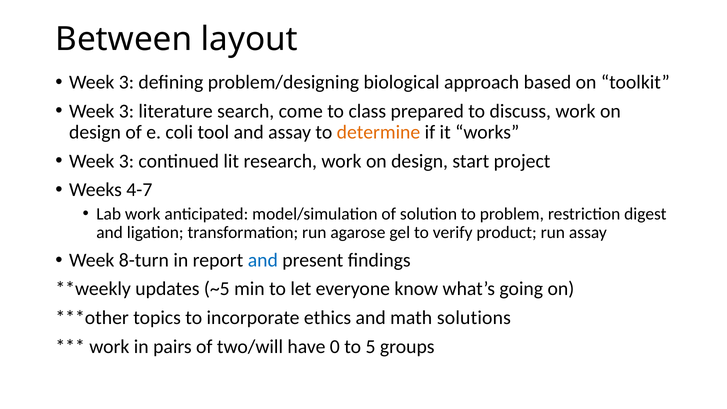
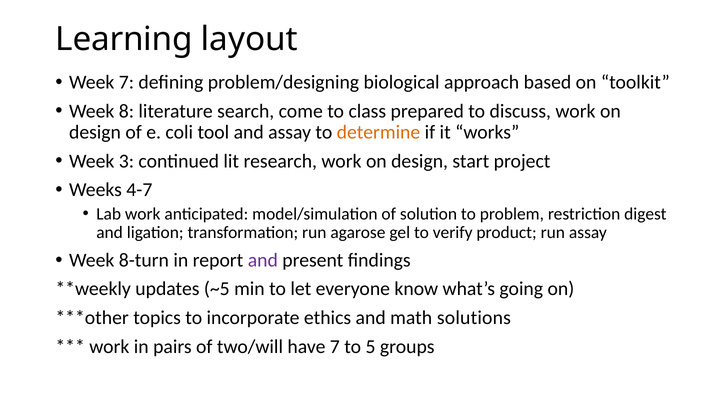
Between: Between -> Learning
3 at (126, 82): 3 -> 7
3 at (126, 111): 3 -> 8
and at (263, 260) colour: blue -> purple
have 0: 0 -> 7
